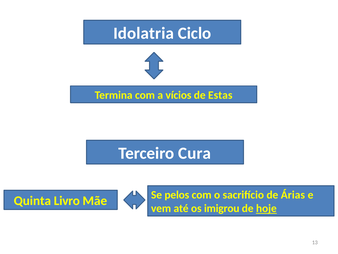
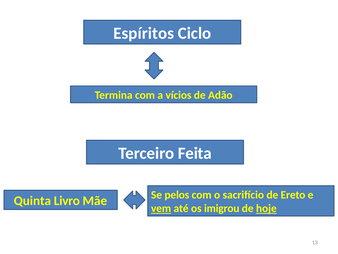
Idolatria: Idolatria -> Espíritos
Estas: Estas -> Adão
Cura: Cura -> Feita
Árias: Árias -> Ereto
vem underline: none -> present
